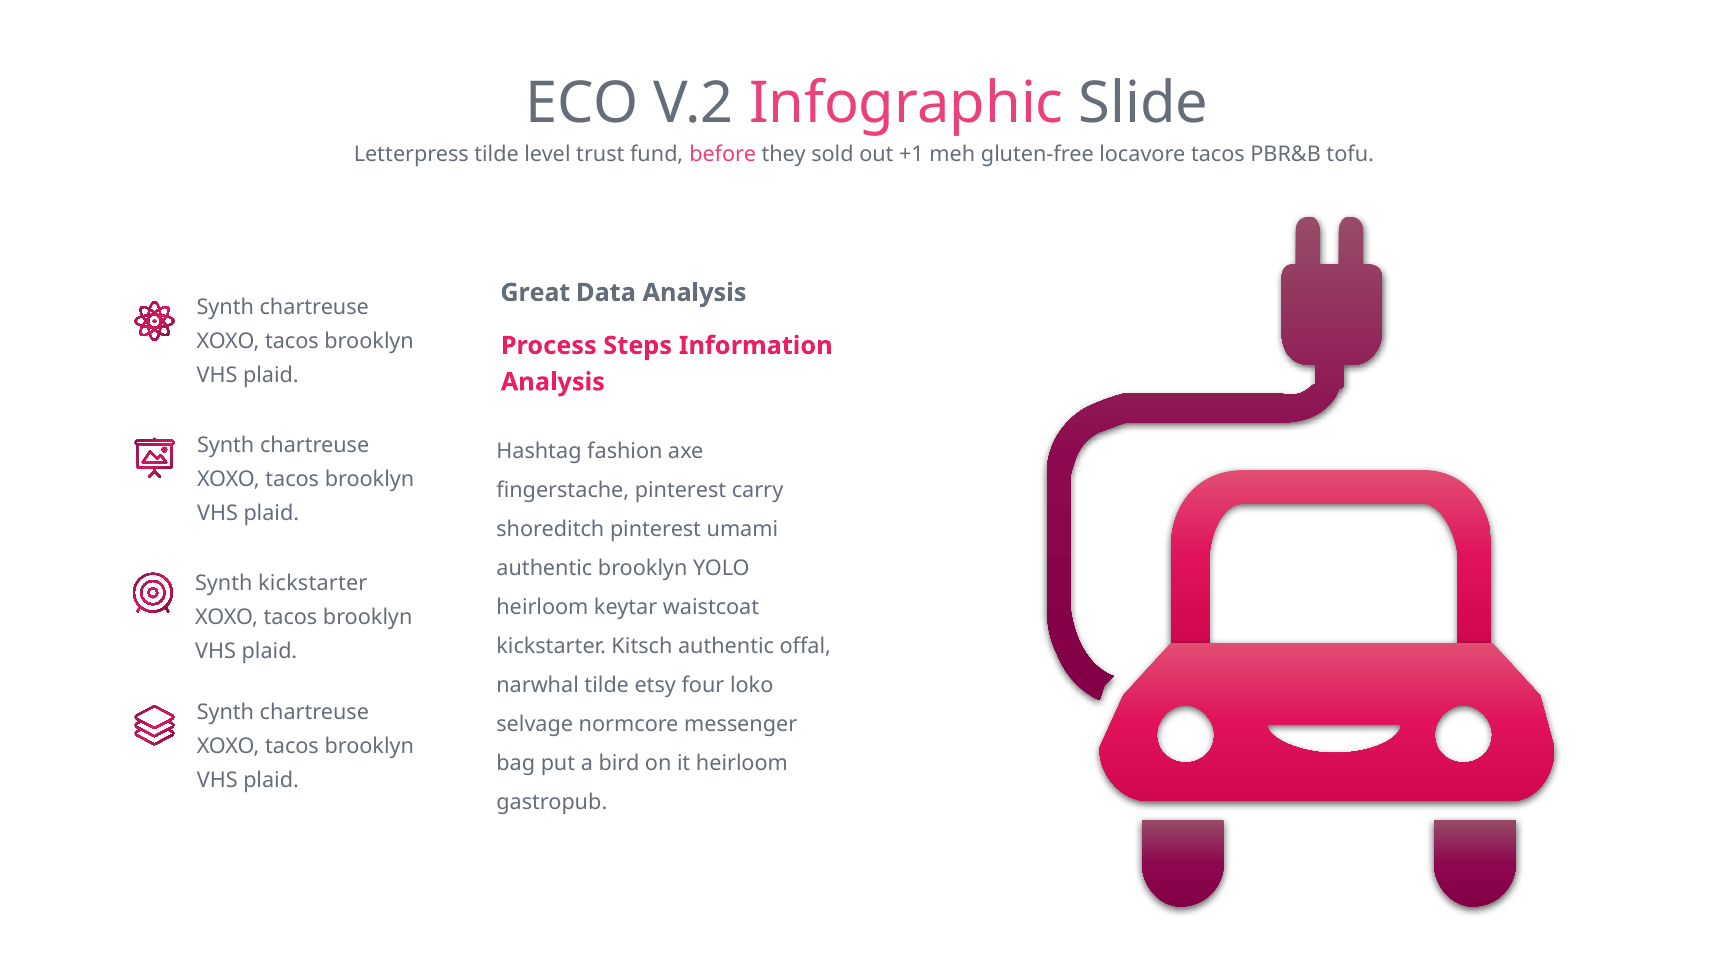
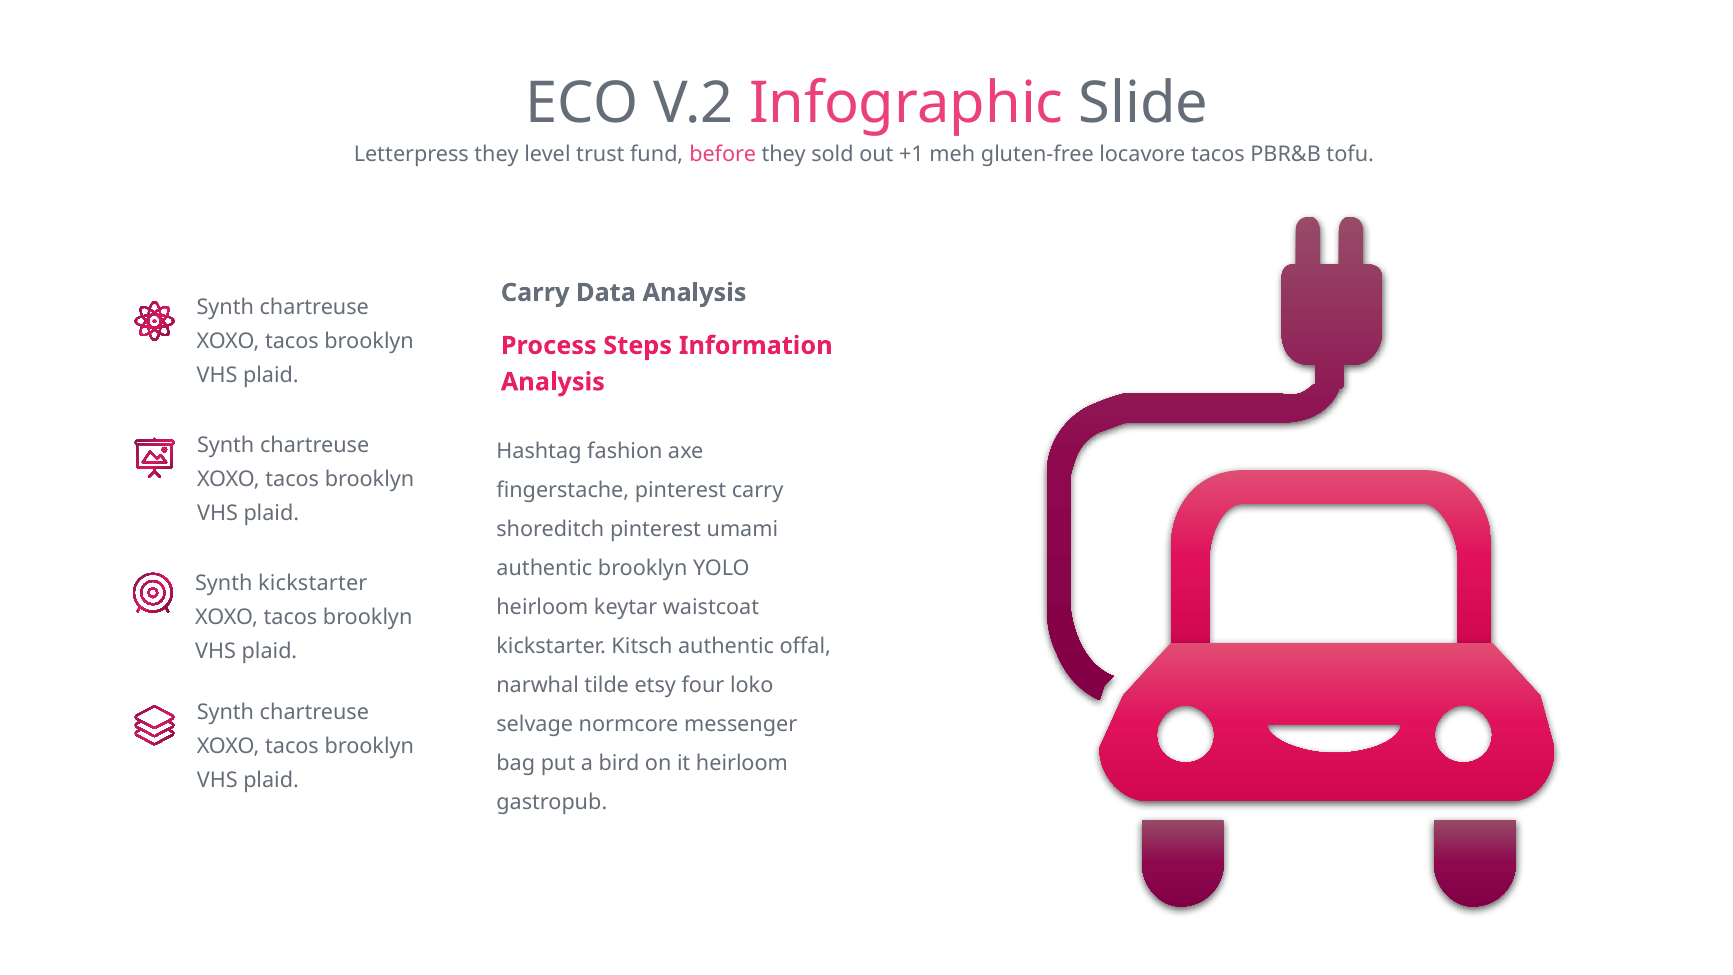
Letterpress tilde: tilde -> they
Great at (535, 293): Great -> Carry
